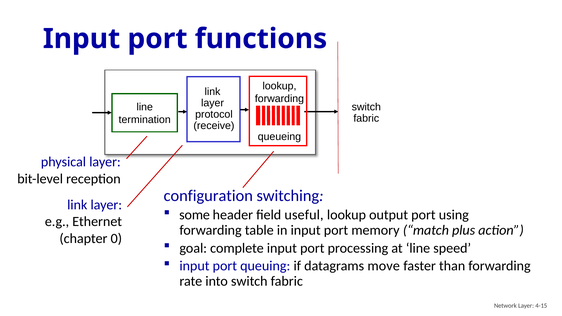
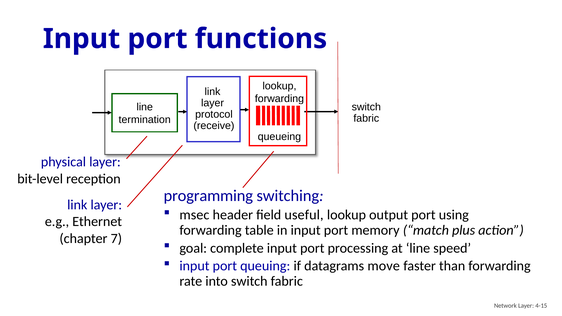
configuration: configuration -> programming
some: some -> msec
0: 0 -> 7
